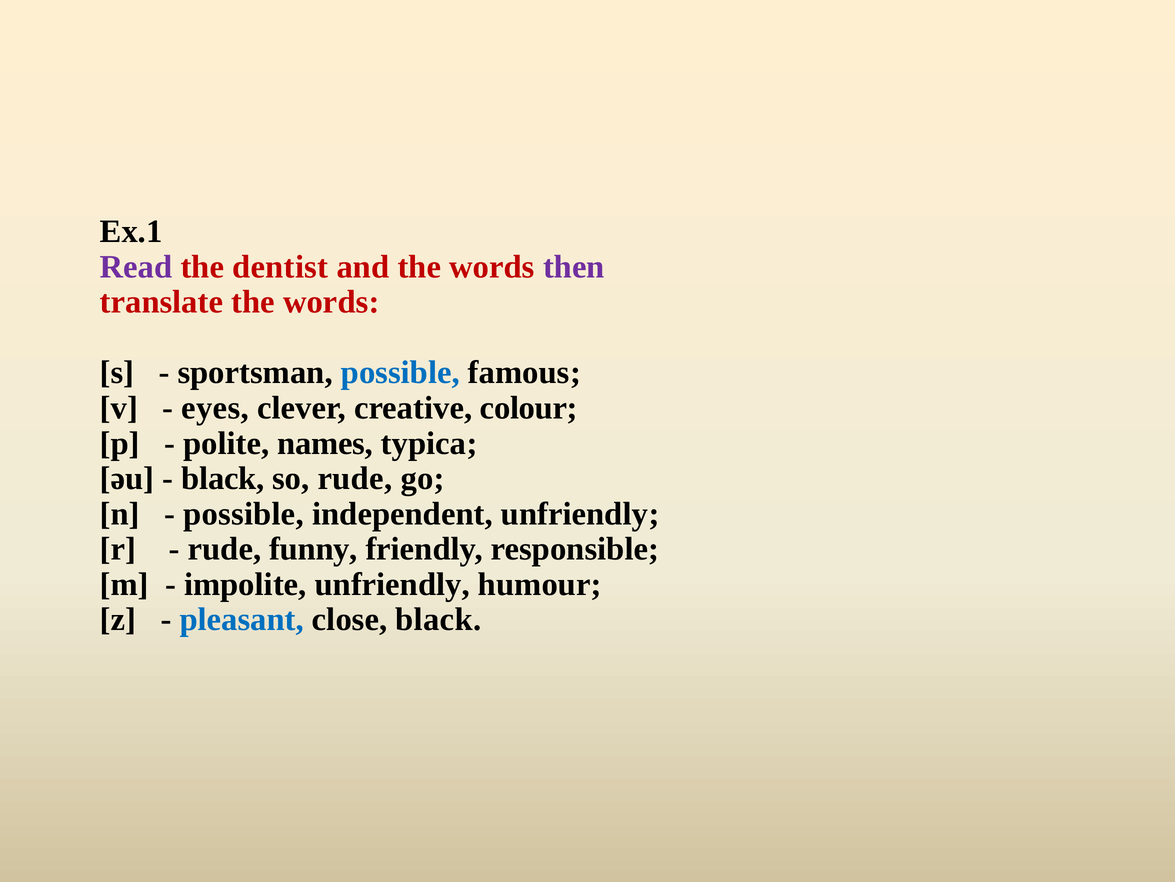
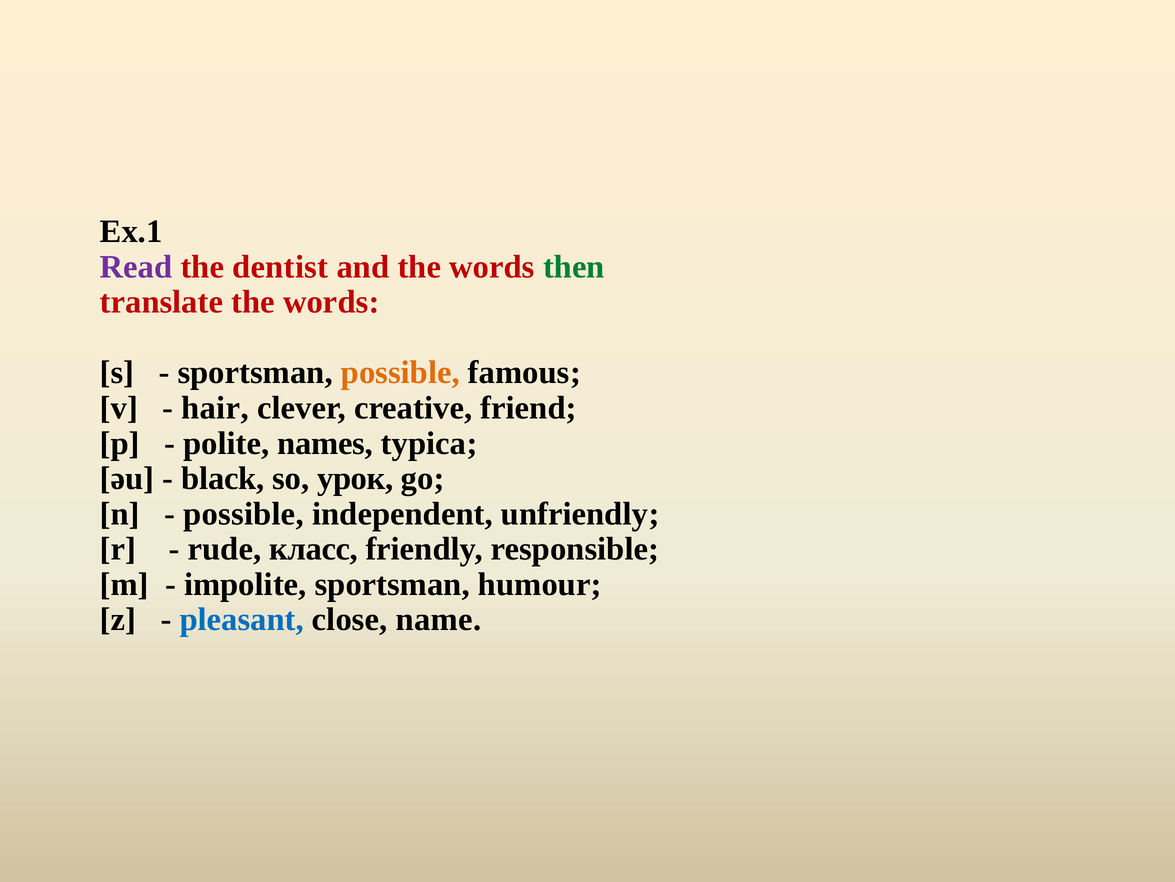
then colour: purple -> green
possible at (400, 372) colour: blue -> orange
eyes: eyes -> hair
colour: colour -> friend
so rude: rude -> урок
funny: funny -> класс
impolite unfriendly: unfriendly -> sportsman
close black: black -> name
